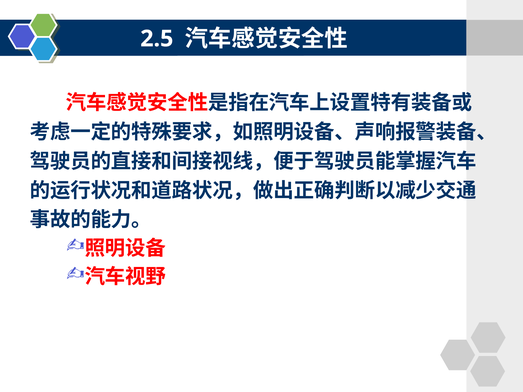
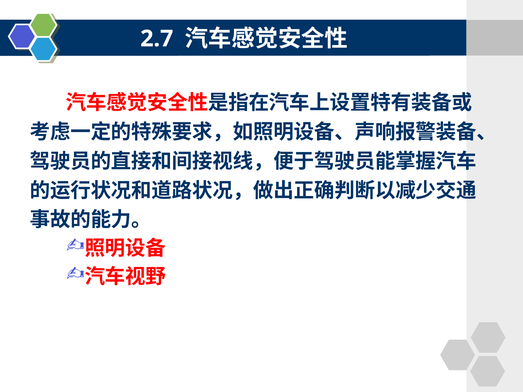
2.5: 2.5 -> 2.7
